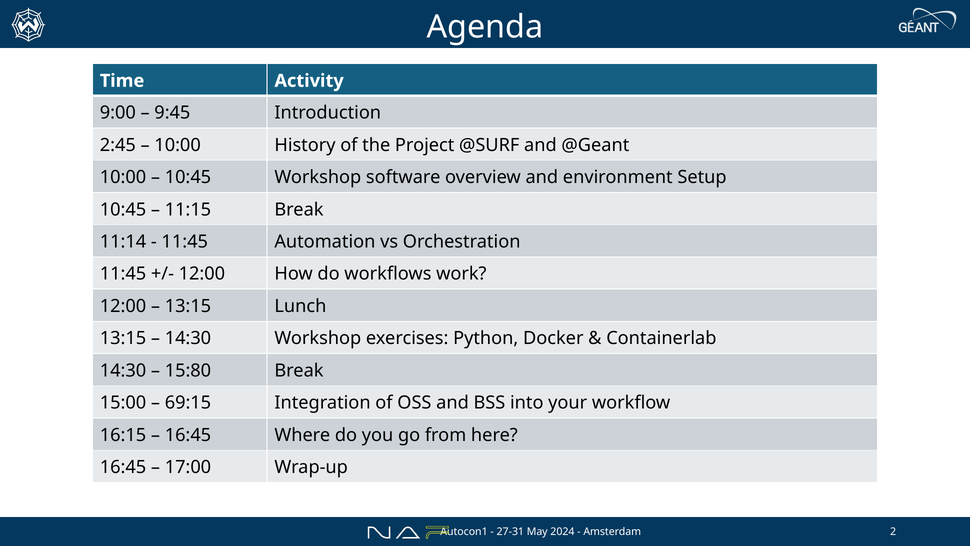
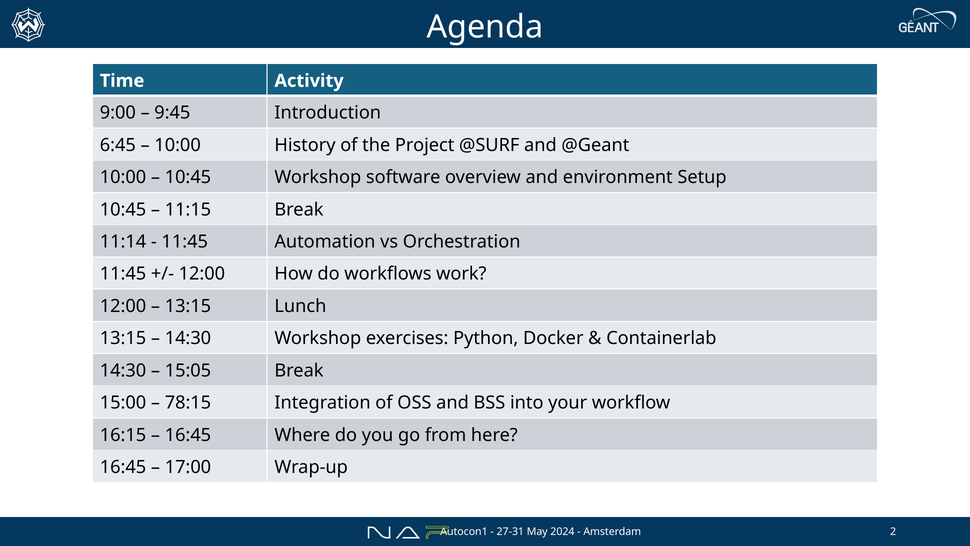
2:45: 2:45 -> 6:45
15:80: 15:80 -> 15:05
69:15: 69:15 -> 78:15
